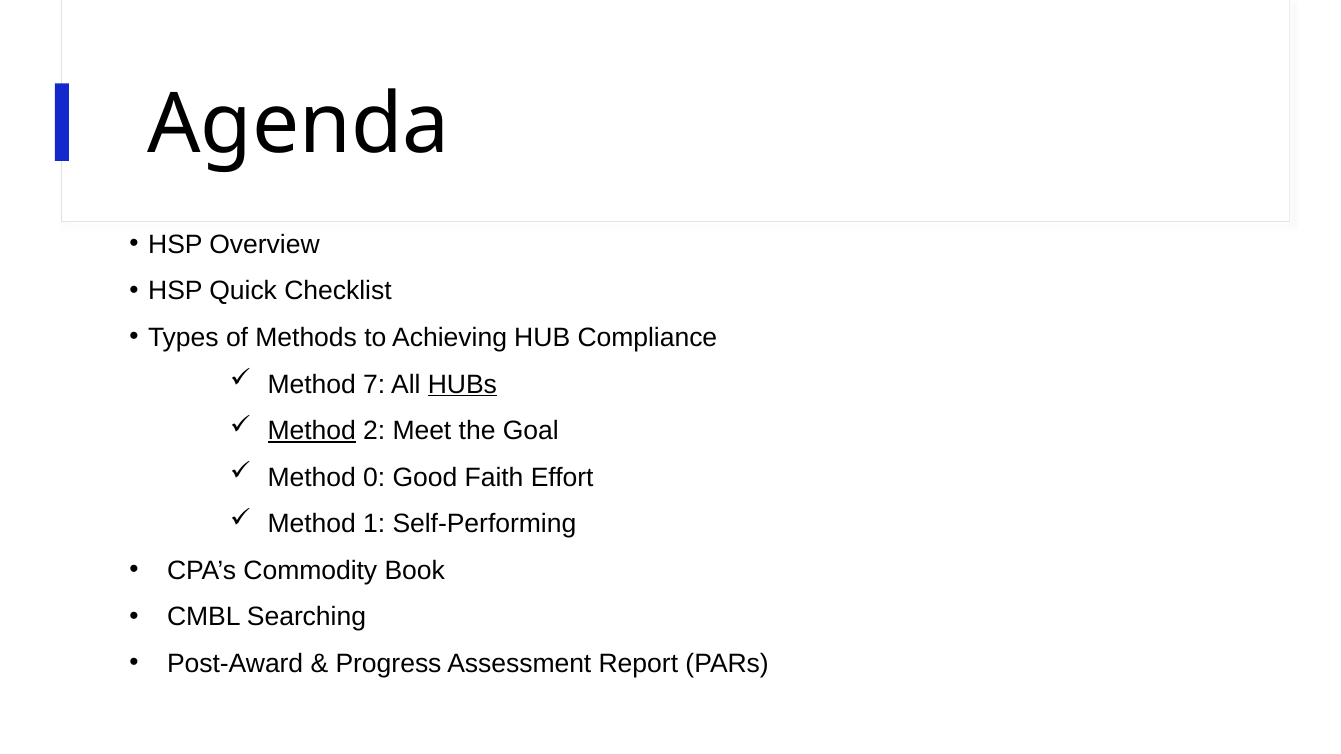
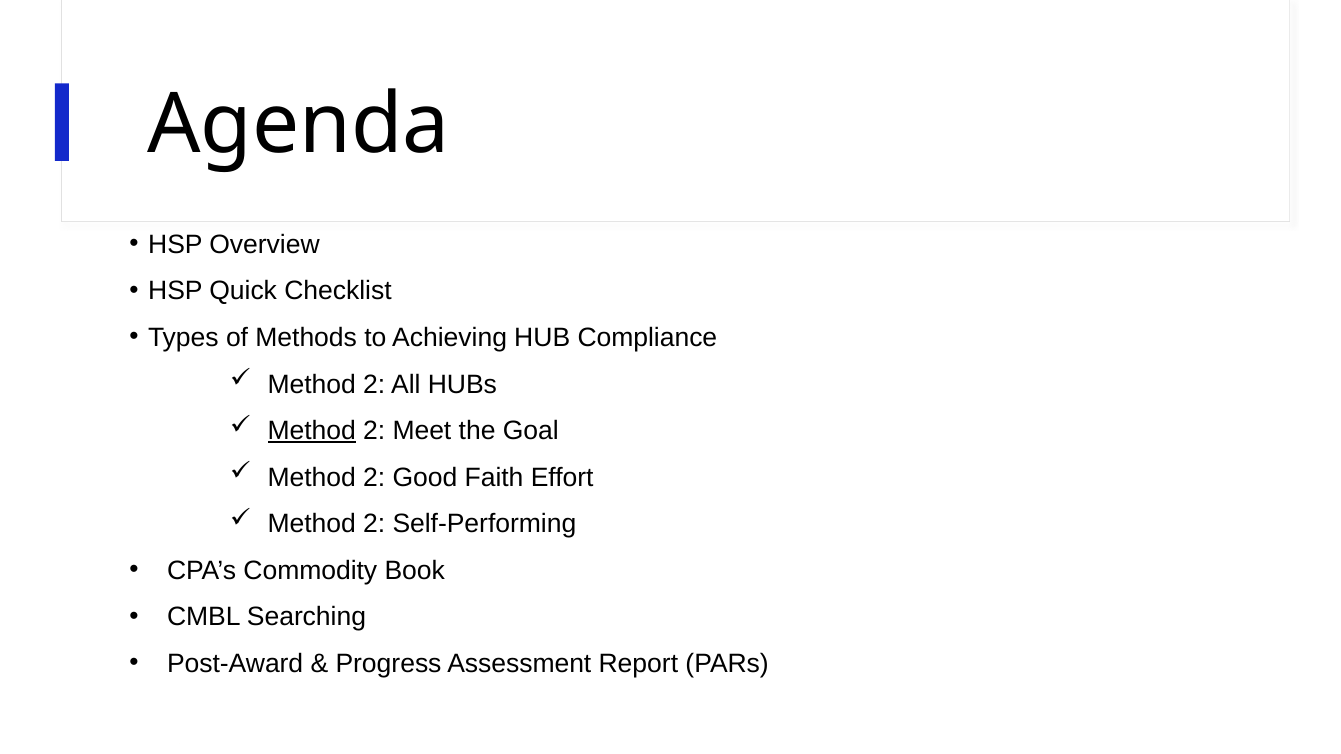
7 at (374, 384): 7 -> 2
HUBs underline: present -> none
0 at (374, 478): 0 -> 2
1 at (374, 524): 1 -> 2
